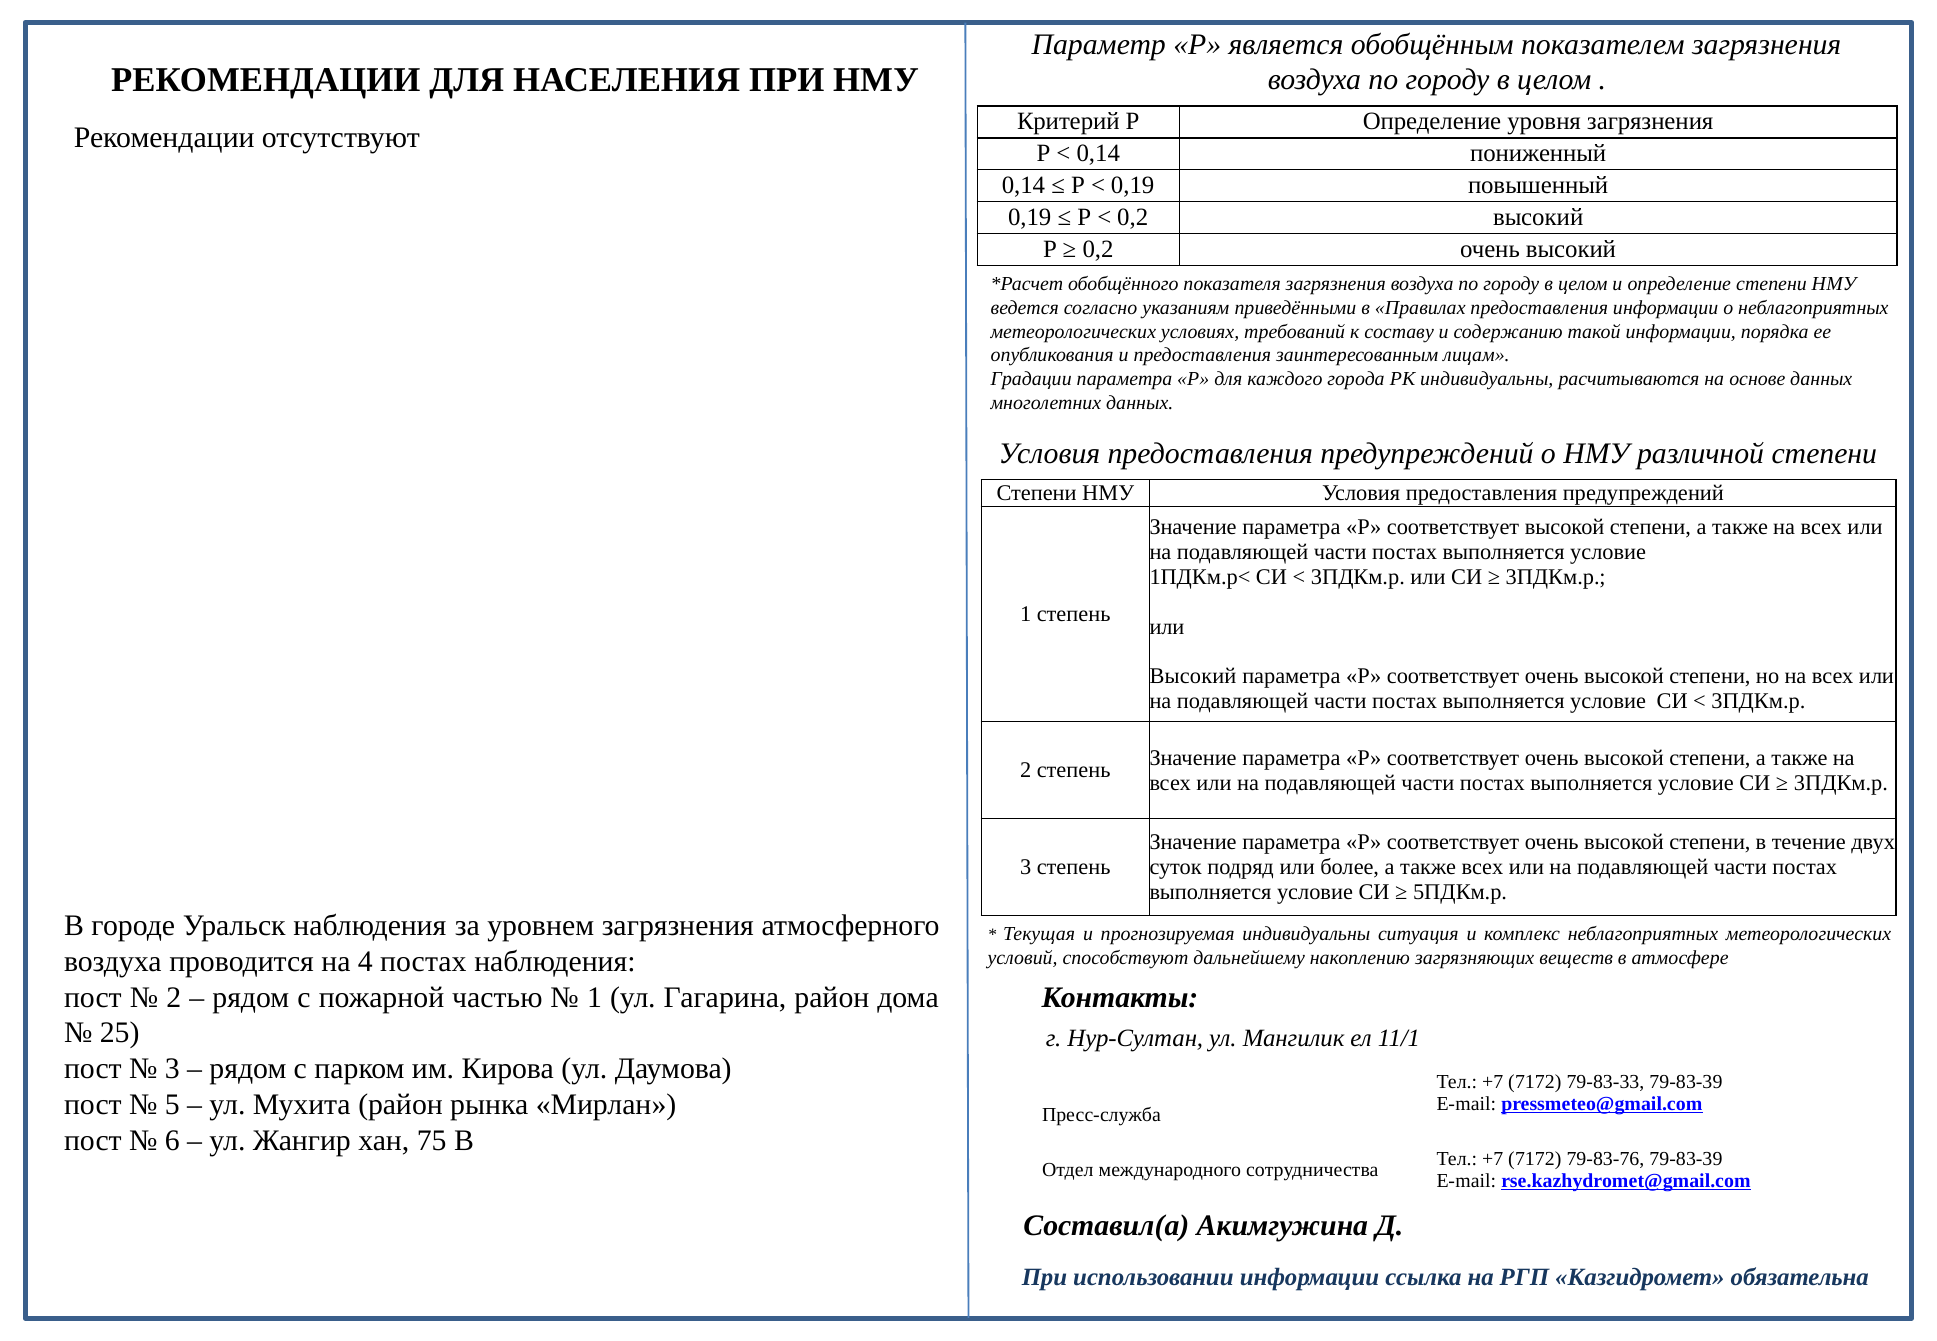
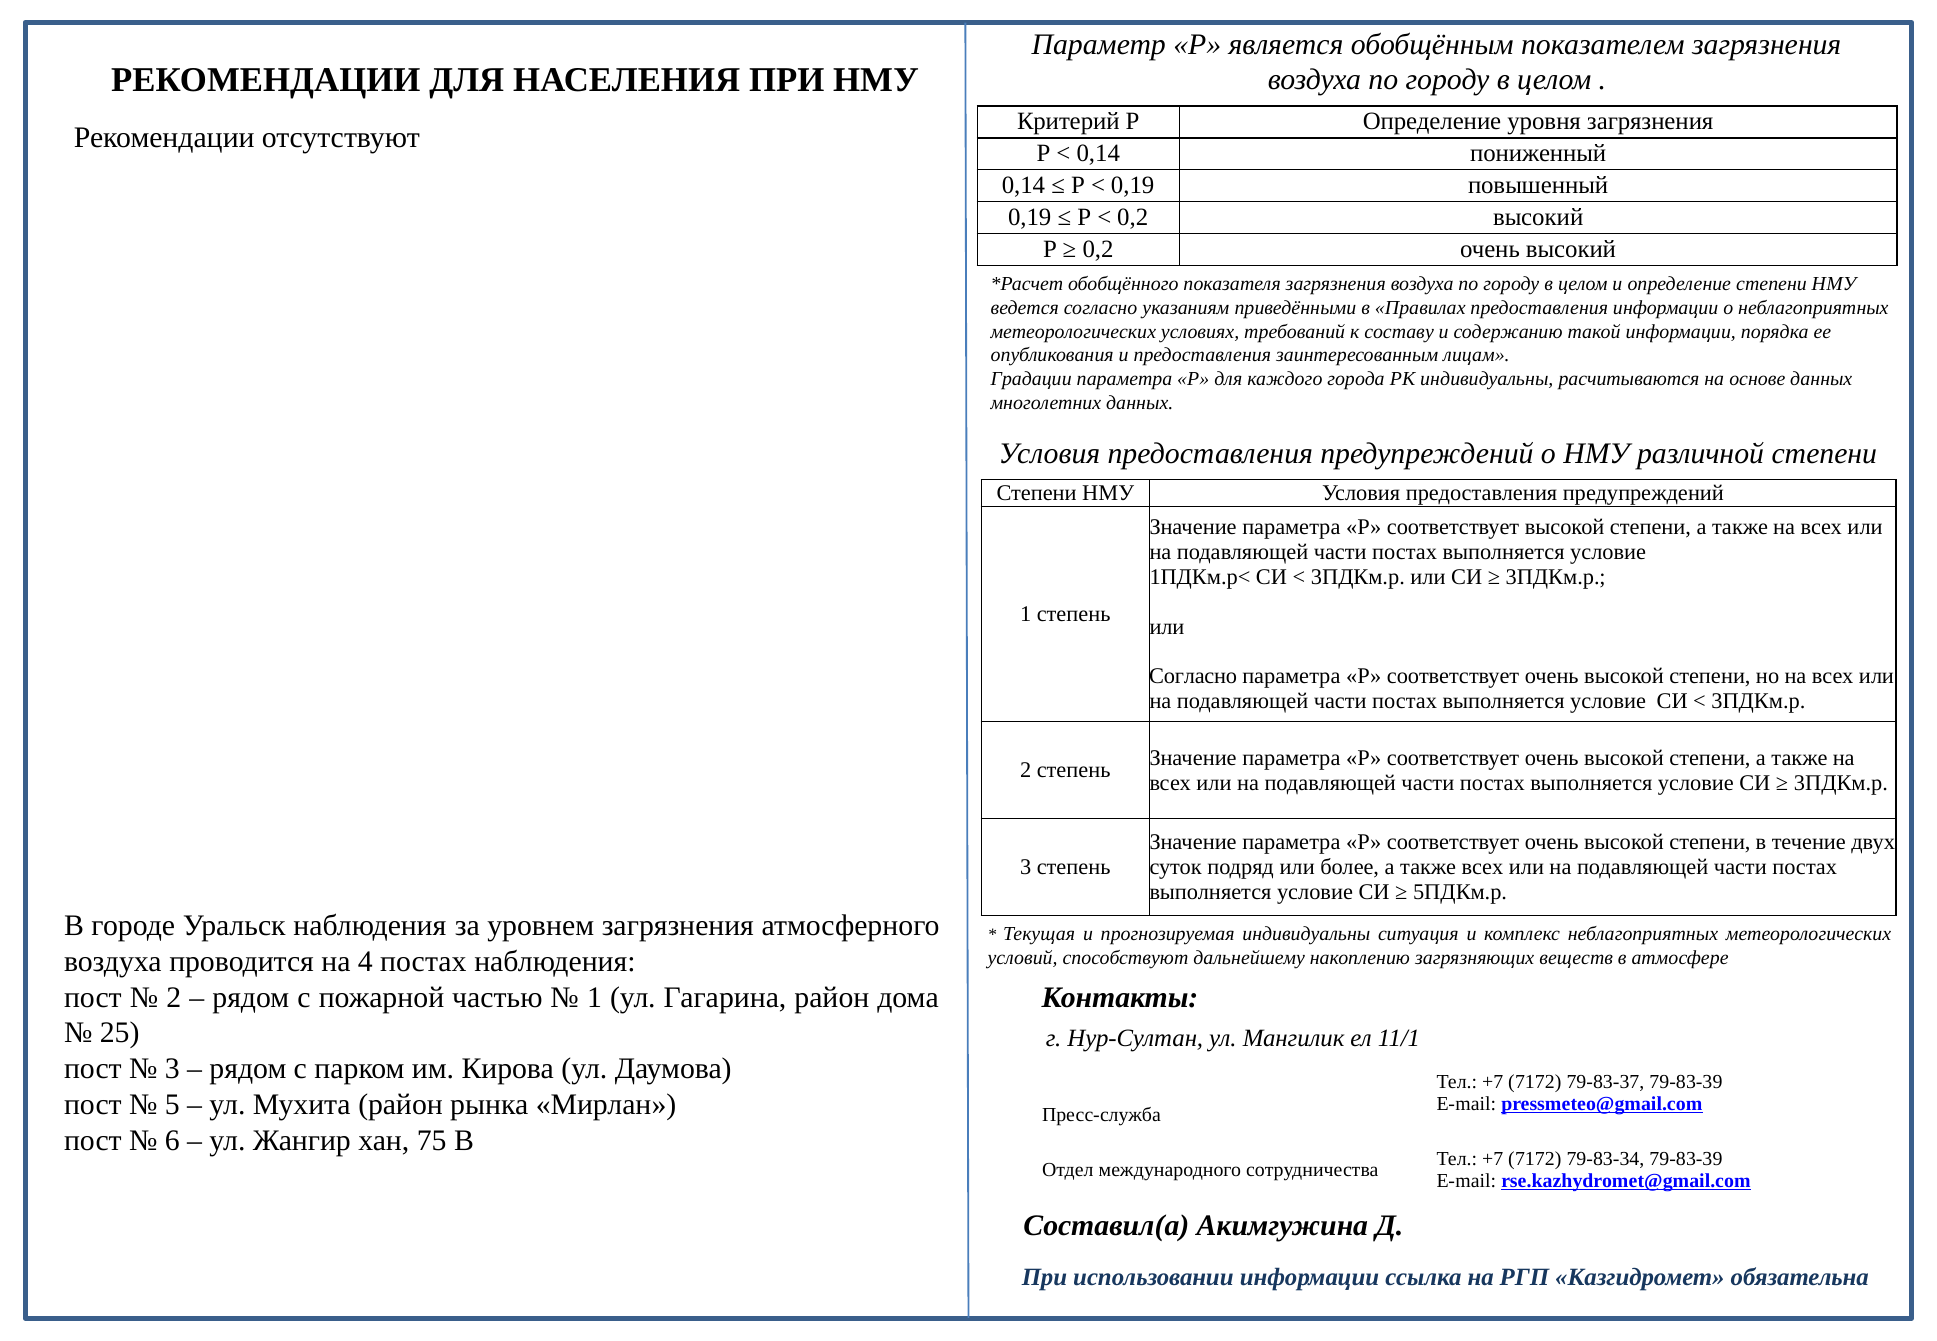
Высокий at (1193, 676): Высокий -> Согласно
79-83-33: 79-83-33 -> 79-83-37
79-83-76: 79-83-76 -> 79-83-34
